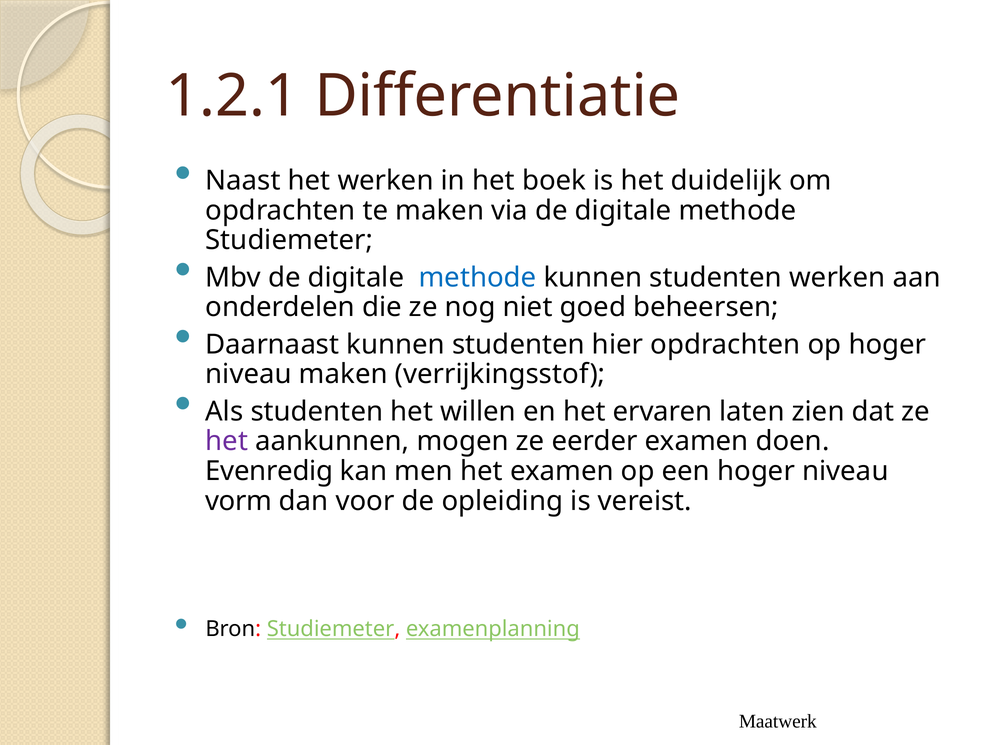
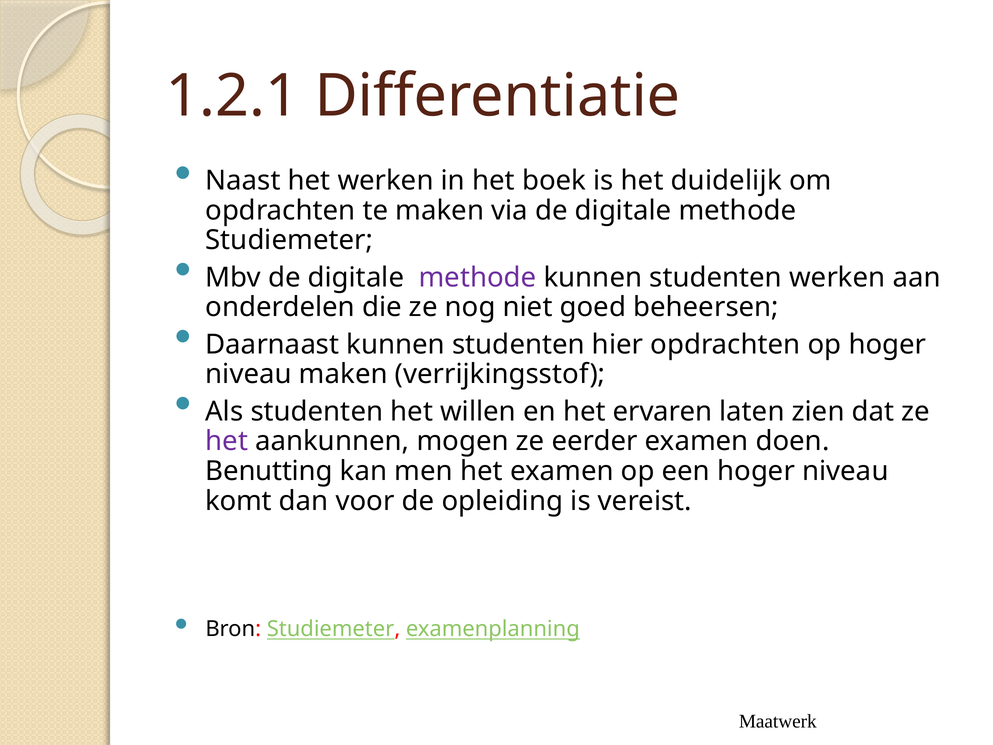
methode at (478, 277) colour: blue -> purple
Evenredig: Evenredig -> Benutting
vorm: vorm -> komt
